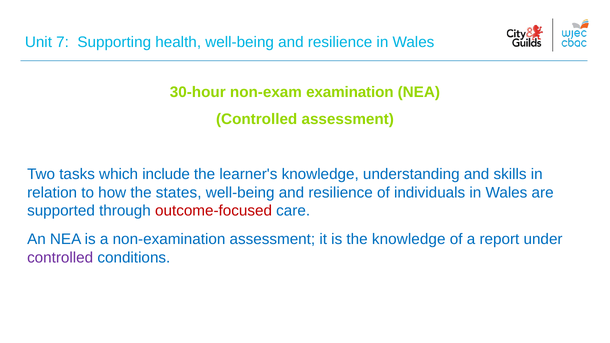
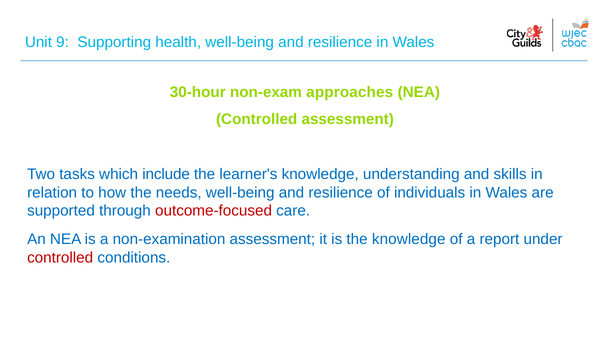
7: 7 -> 9
examination: examination -> approaches
states: states -> needs
controlled at (60, 258) colour: purple -> red
